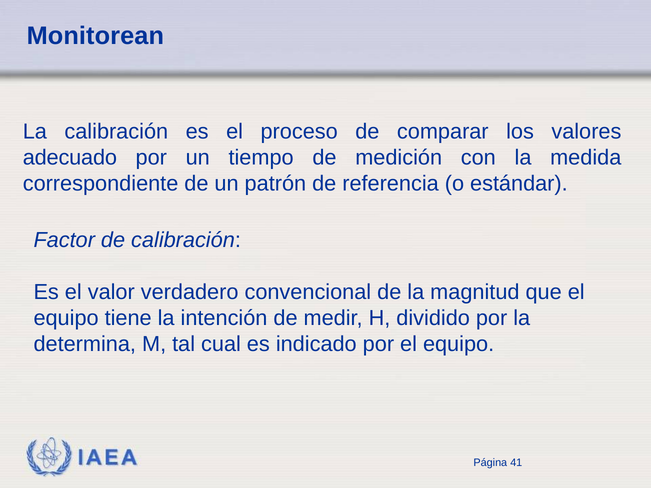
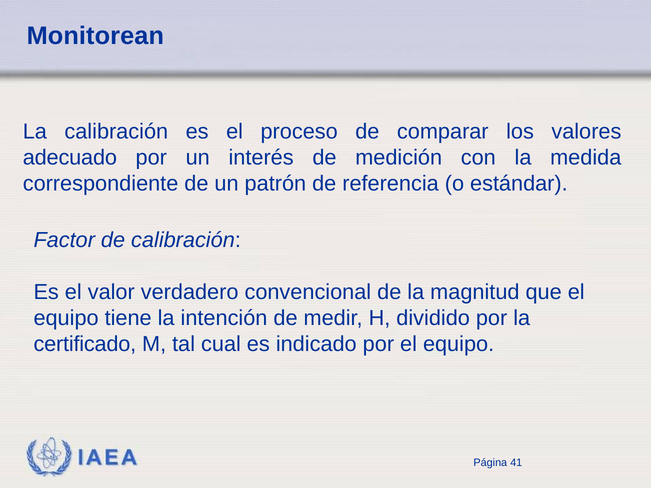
tiempo: tiempo -> interés
determina: determina -> certificado
